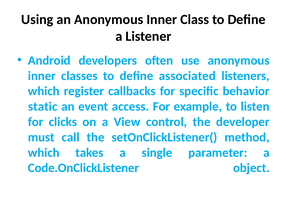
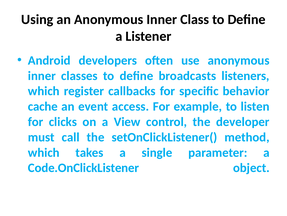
associated: associated -> broadcasts
static: static -> cache
